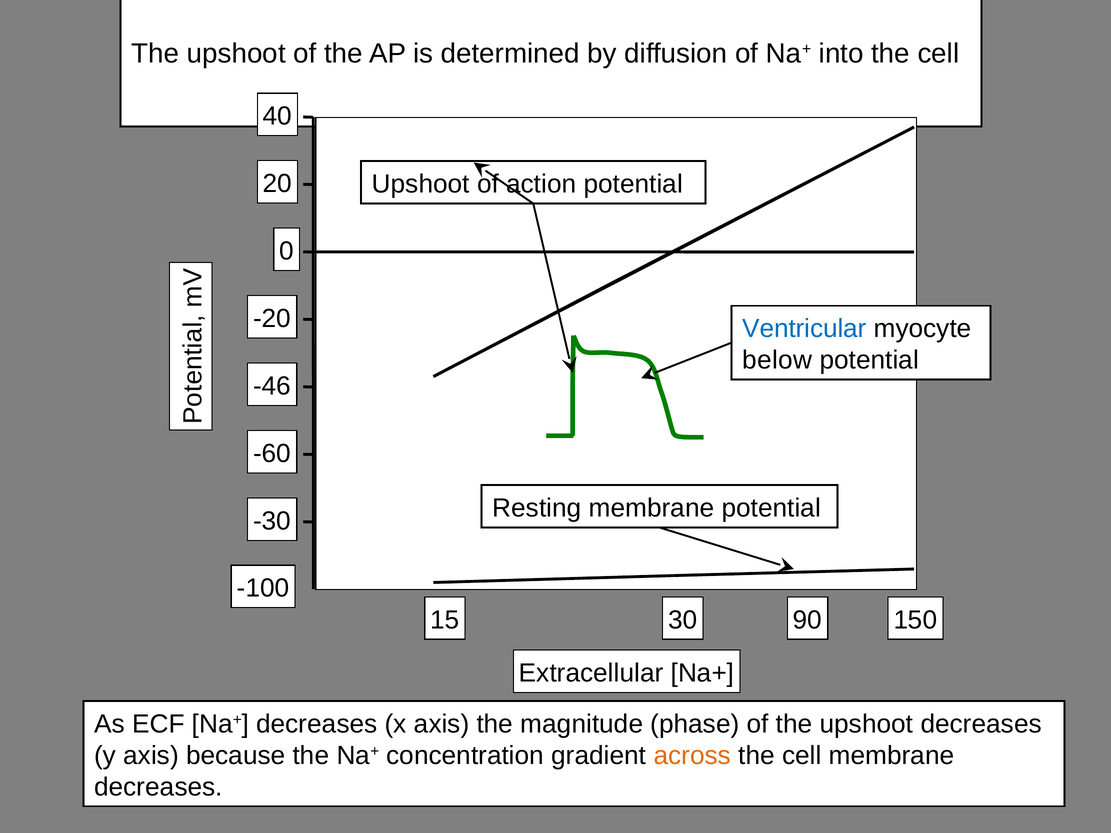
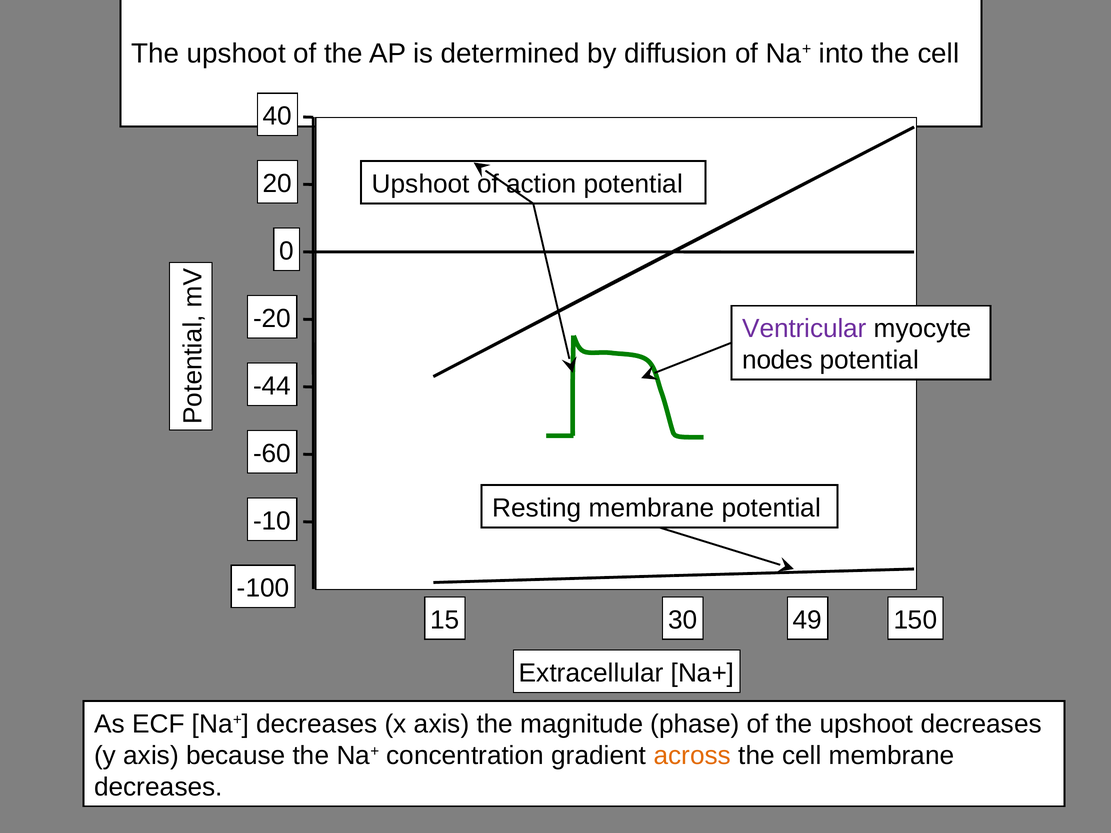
Ventricular colour: blue -> purple
below: below -> nodes
-46: -46 -> -44
-30: -30 -> -10
90: 90 -> 49
